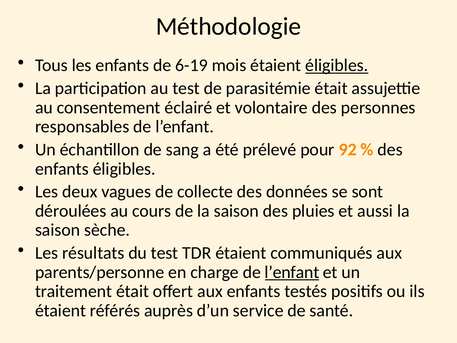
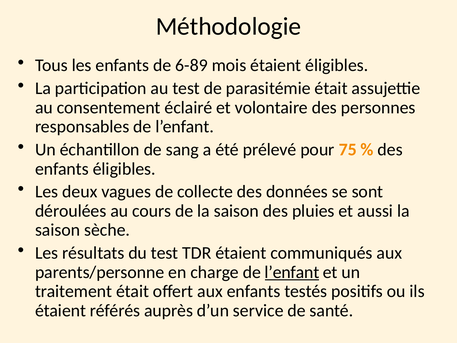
6-19: 6-19 -> 6-89
éligibles at (337, 65) underline: present -> none
92: 92 -> 75
